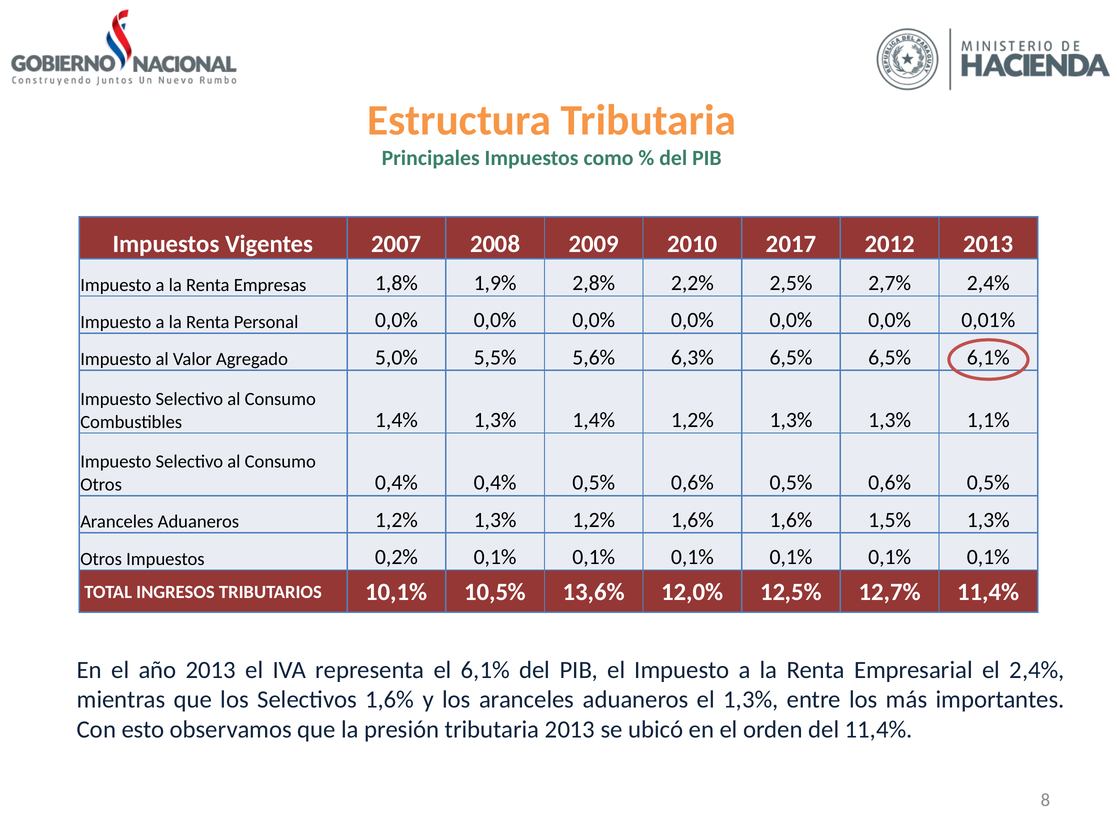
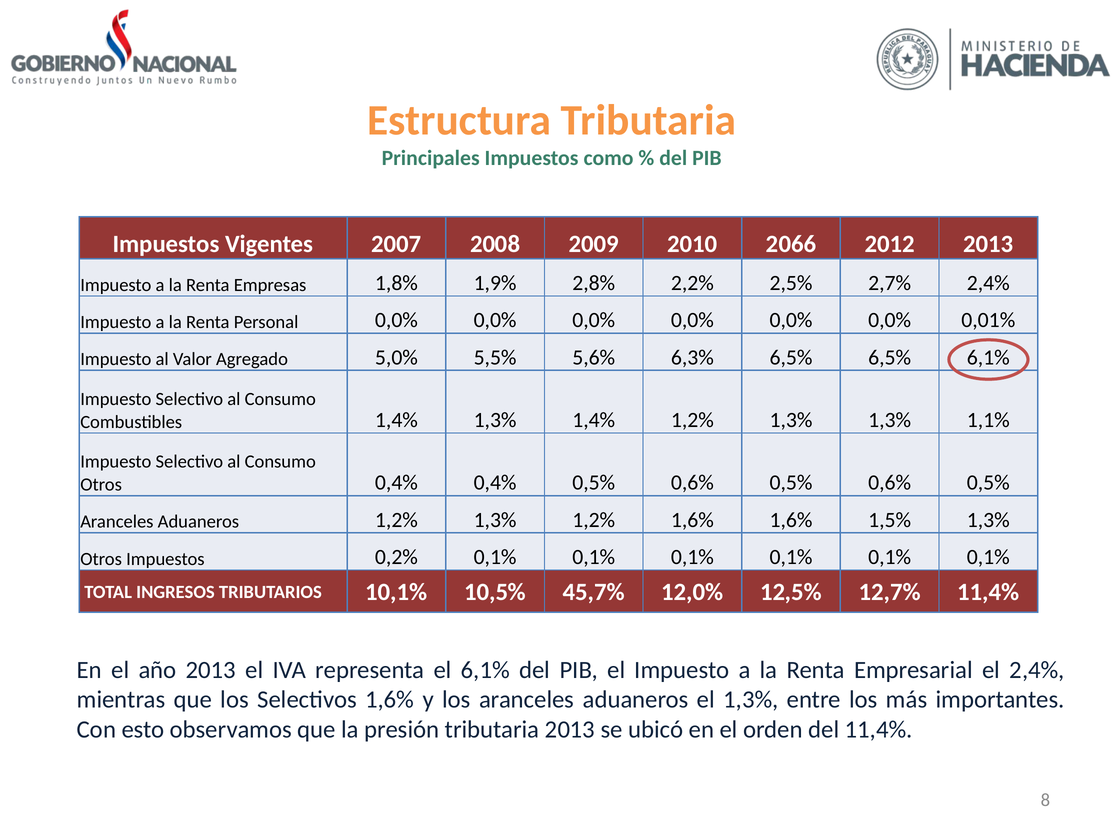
2017: 2017 -> 2066
13,6%: 13,6% -> 45,7%
